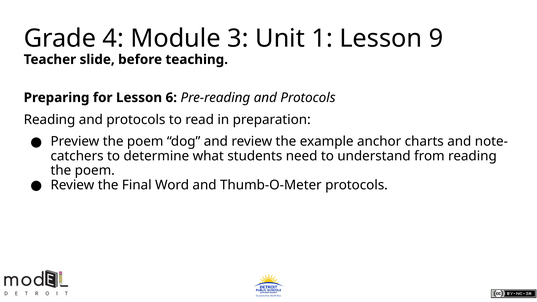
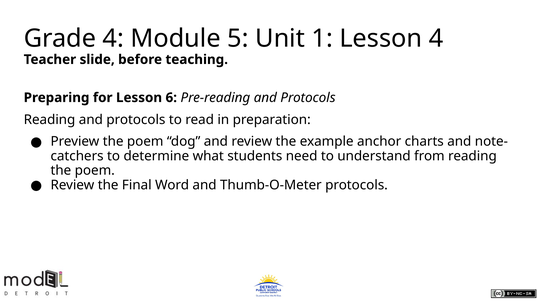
3: 3 -> 5
Lesson 9: 9 -> 4
